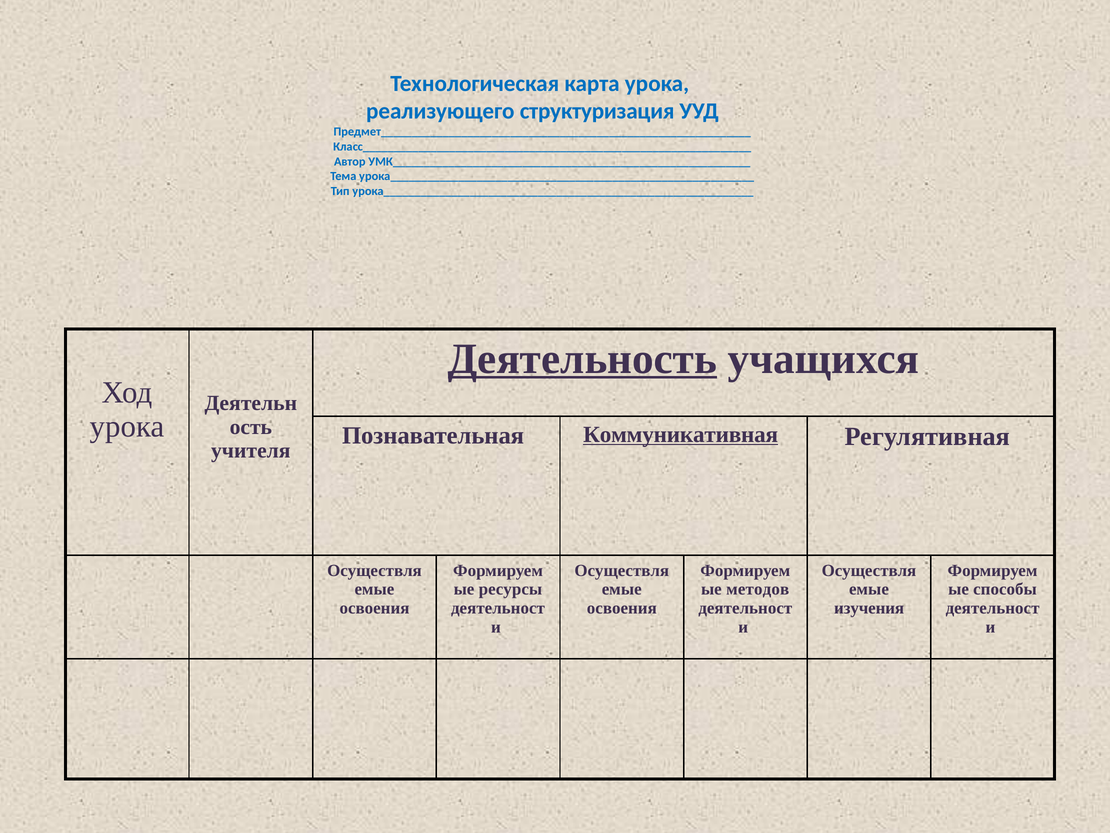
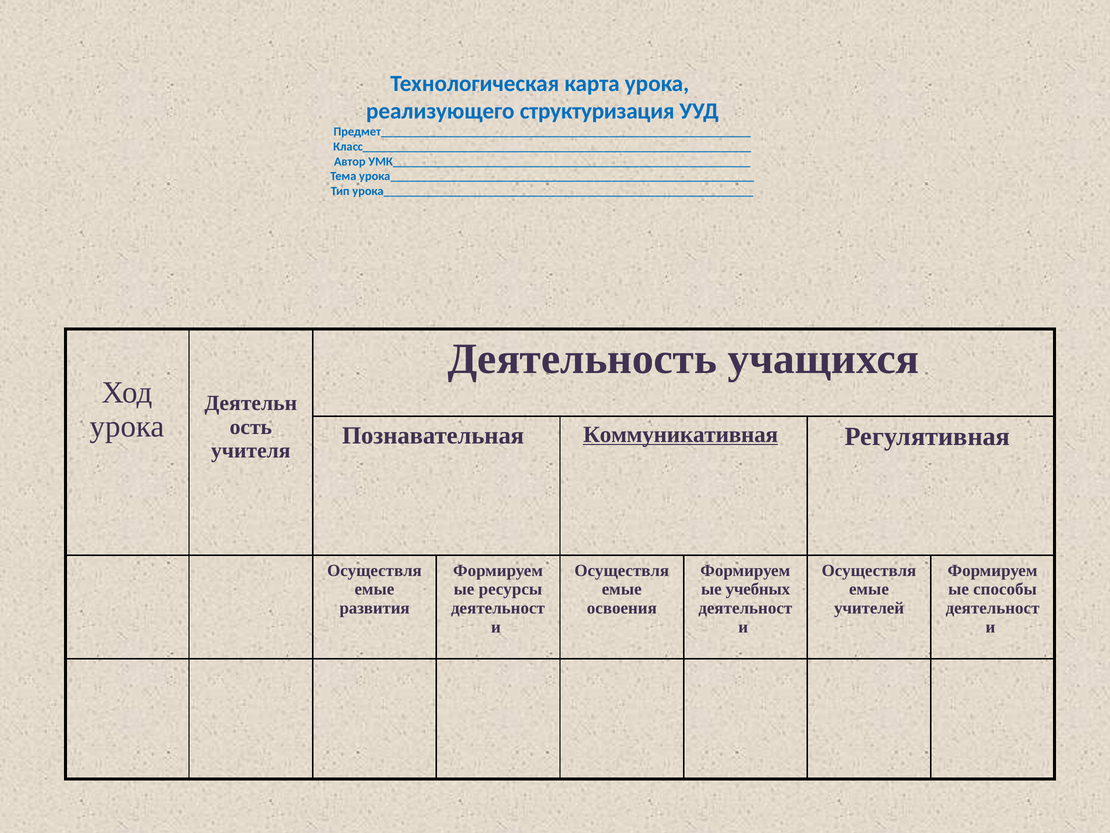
Деятельность underline: present -> none
методов: методов -> учебных
освоения at (374, 608): освоения -> развития
изучения: изучения -> учителей
